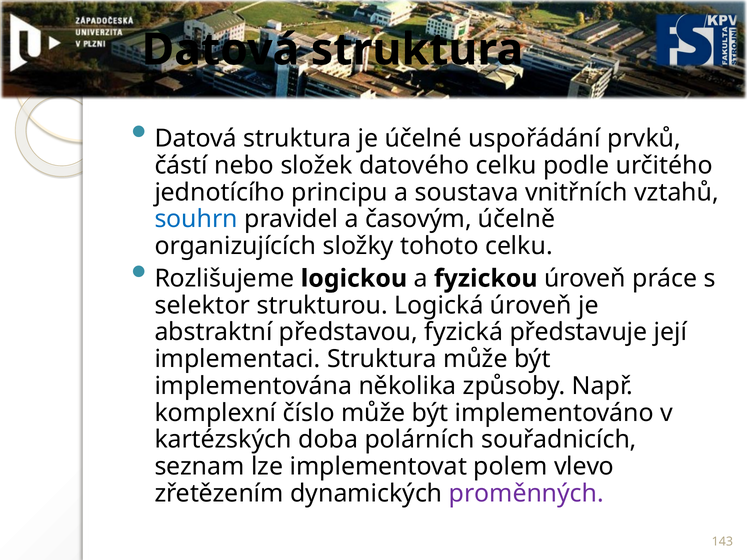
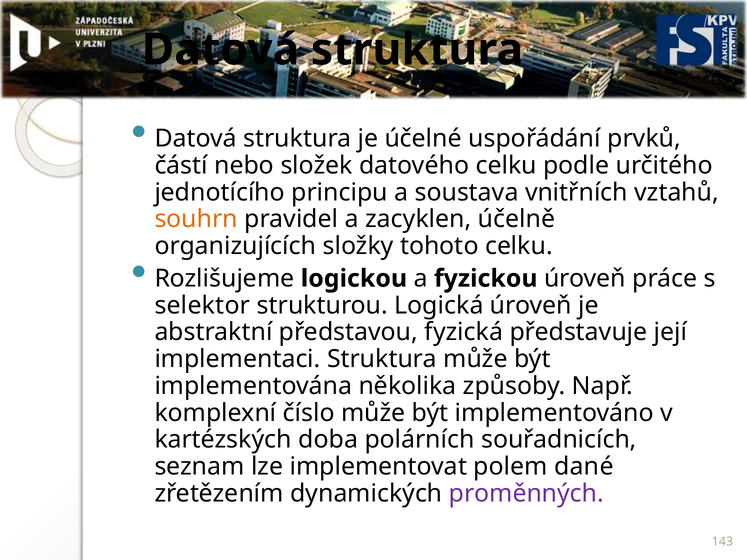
souhrn colour: blue -> orange
časovým: časovým -> zacyklen
vlevo: vlevo -> dané
